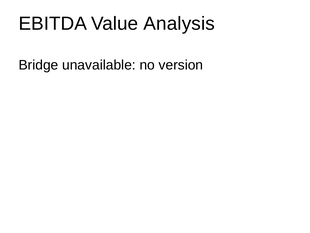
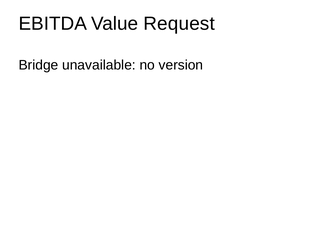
Analysis: Analysis -> Request
